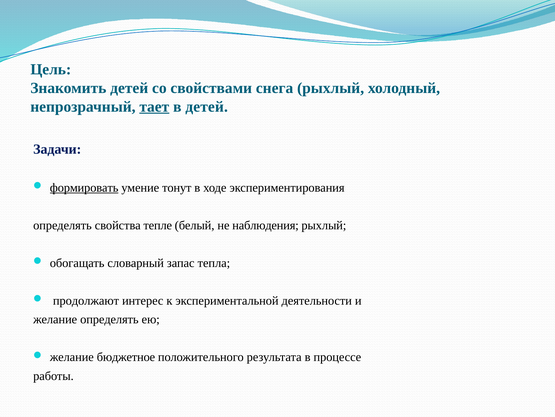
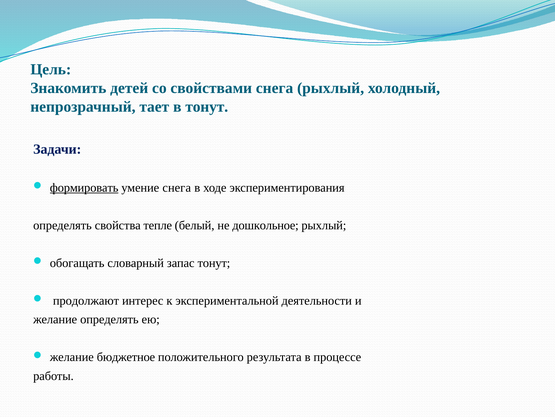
тает underline: present -> none
в детей: детей -> тонут
умение тонут: тонут -> снега
наблюдения: наблюдения -> дошкольное
запас тепла: тепла -> тонут
